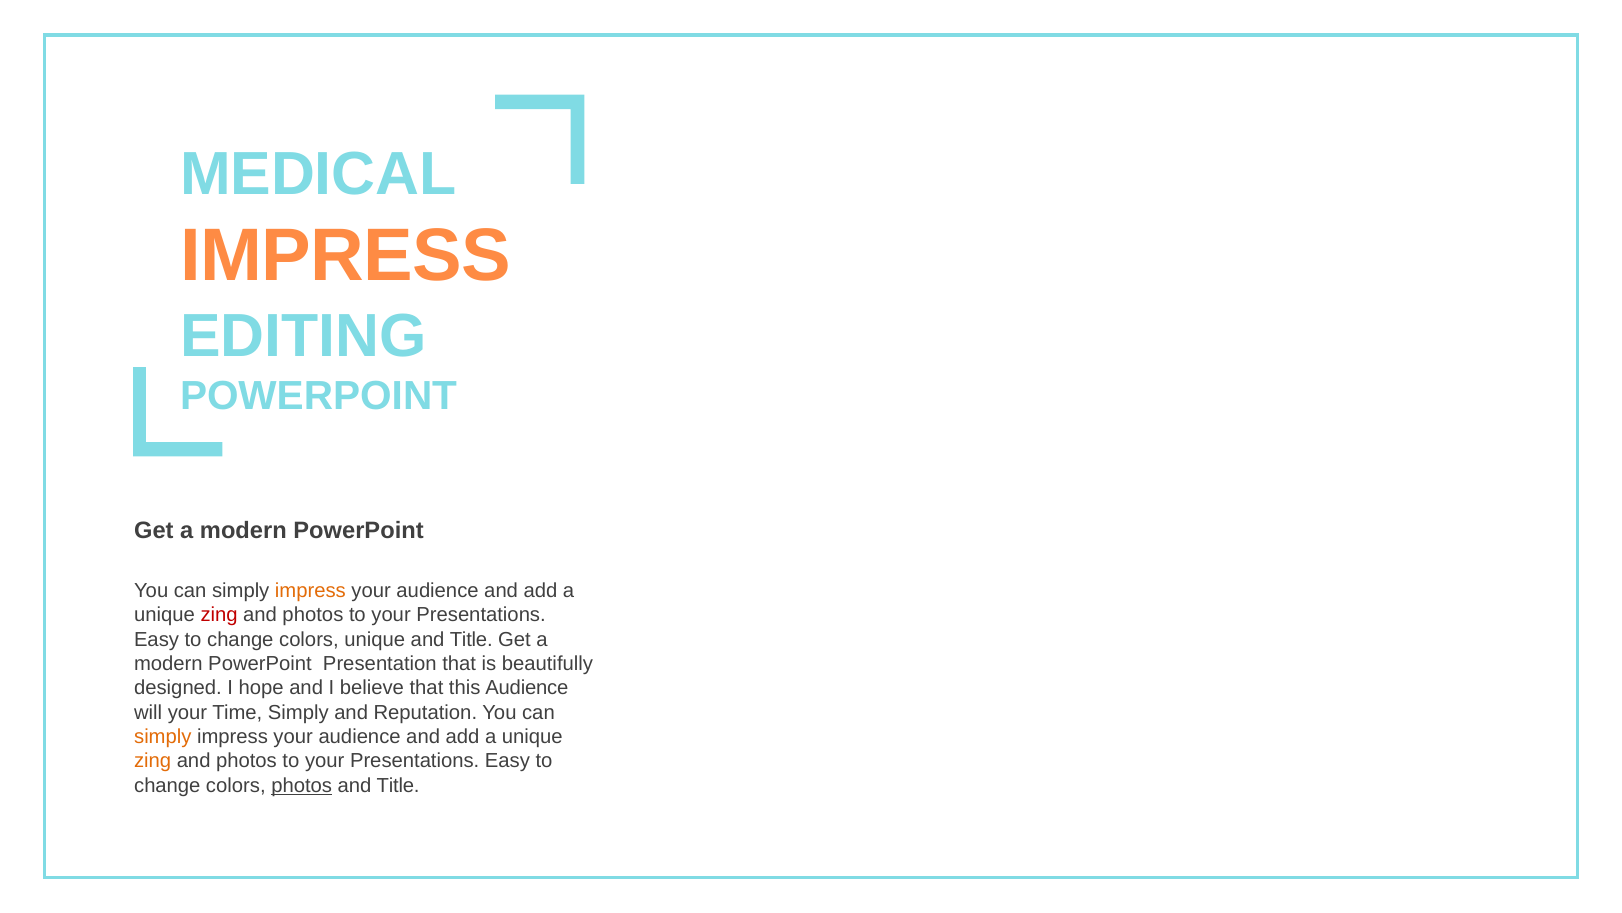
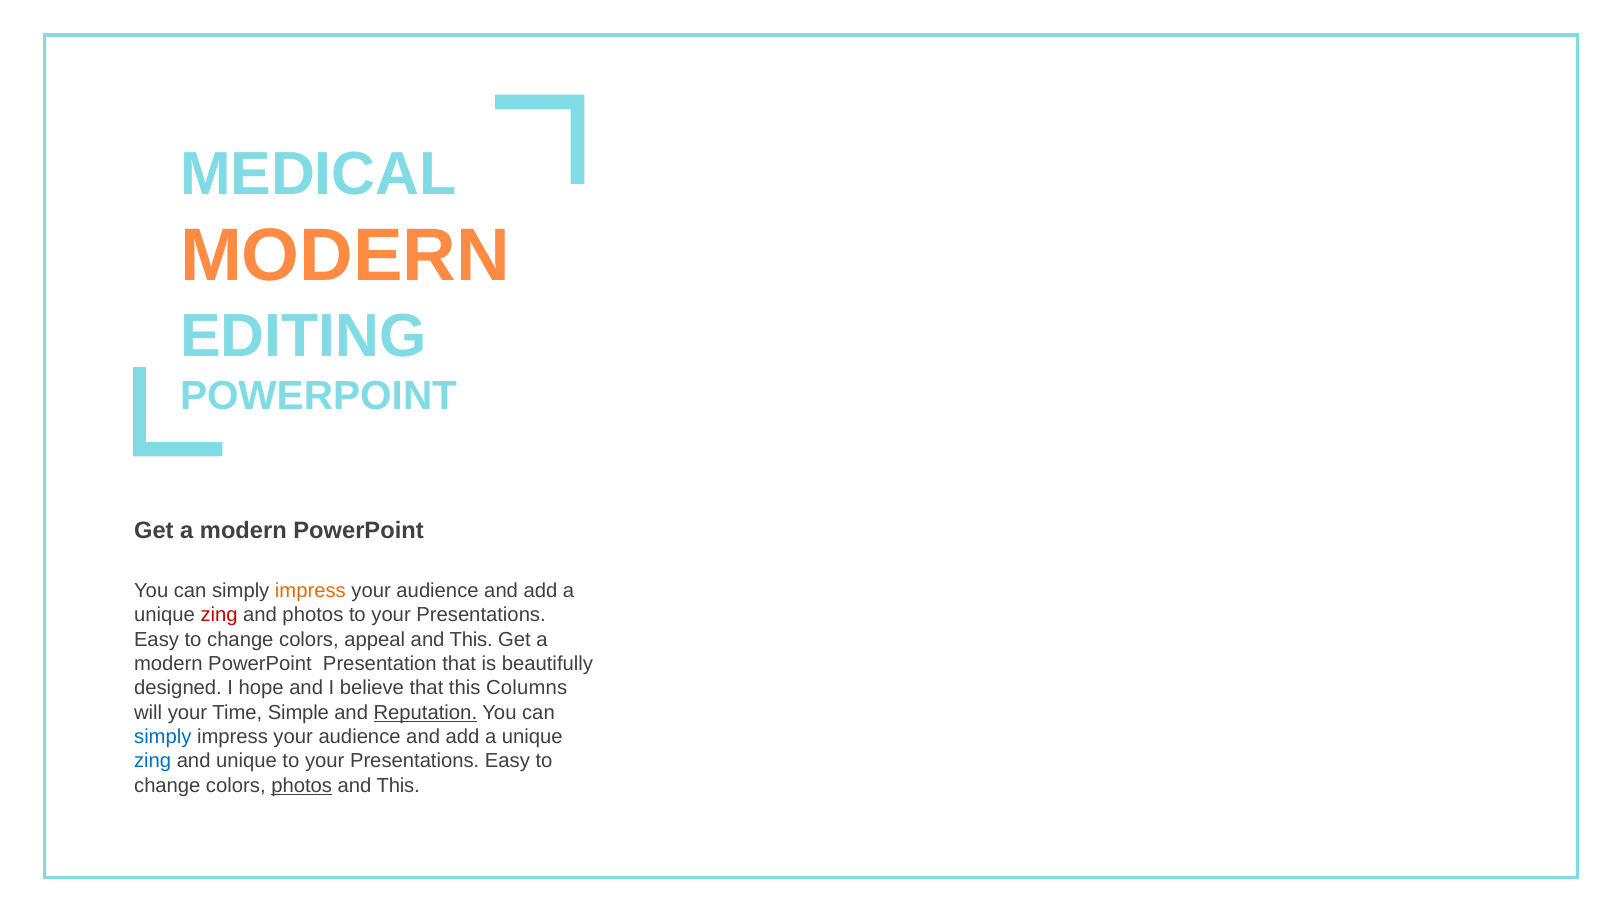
IMPRESS at (345, 256): IMPRESS -> MODERN
colors unique: unique -> appeal
Title at (471, 639): Title -> This
this Audience: Audience -> Columns
Time Simply: Simply -> Simple
Reputation underline: none -> present
simply at (163, 736) colour: orange -> blue
zing at (153, 761) colour: orange -> blue
photos at (247, 761): photos -> unique
Title at (398, 785): Title -> This
